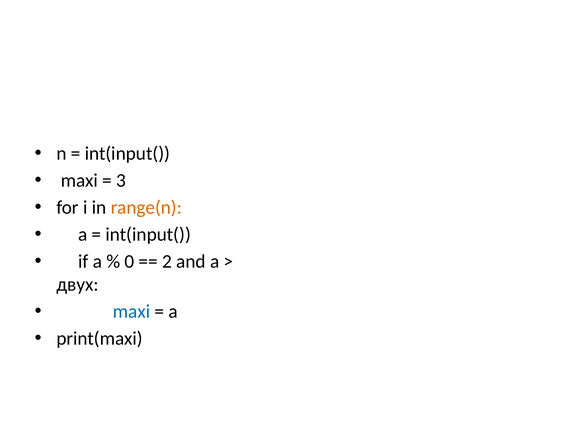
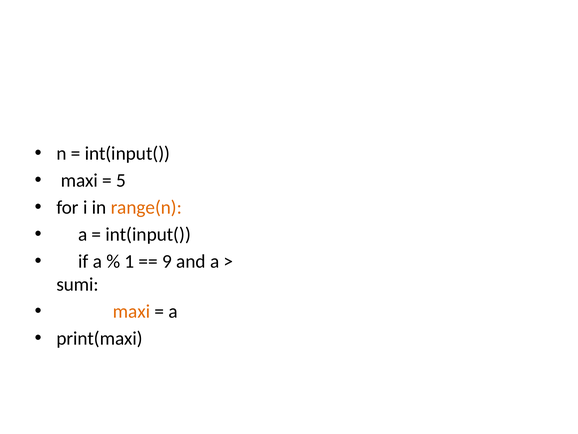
3: 3 -> 5
0: 0 -> 1
2: 2 -> 9
двух: двух -> sumi
maxi at (132, 311) colour: blue -> orange
